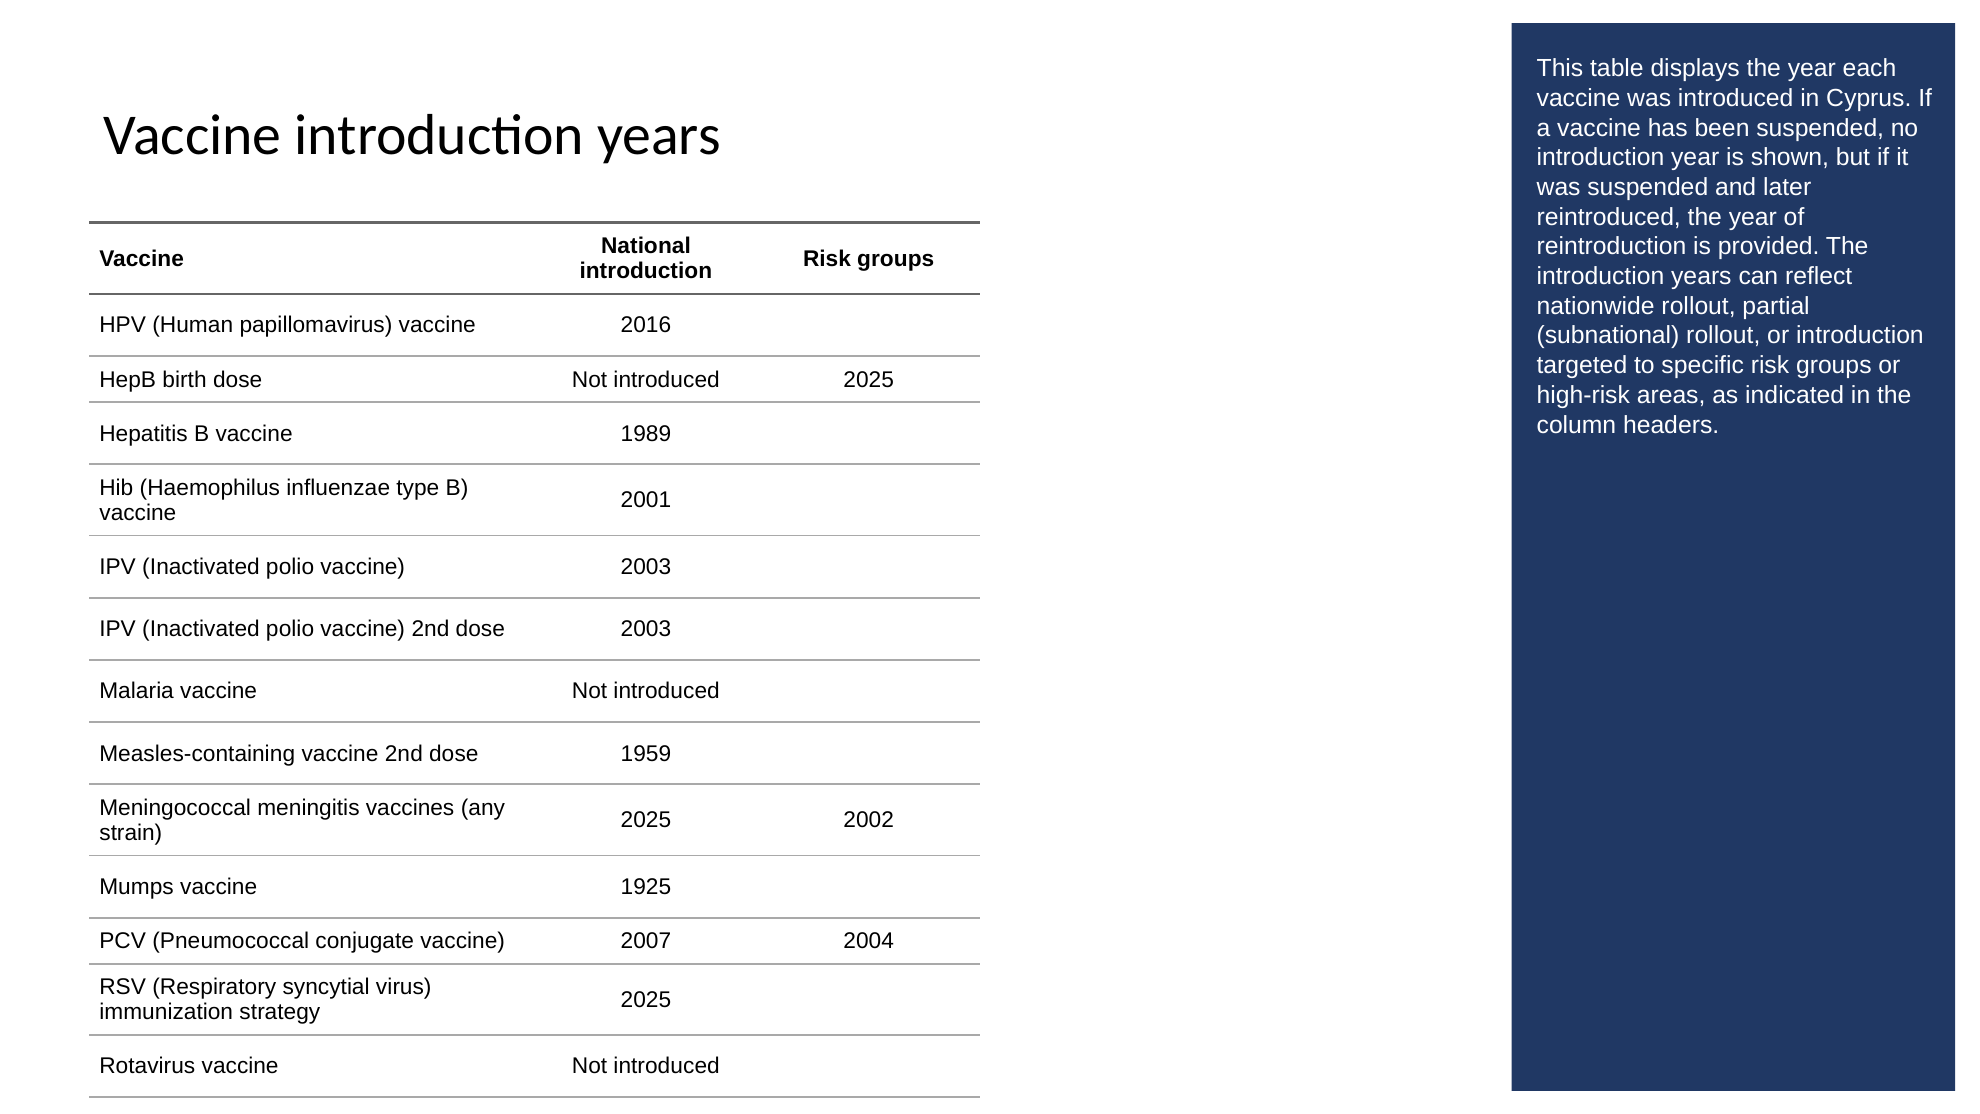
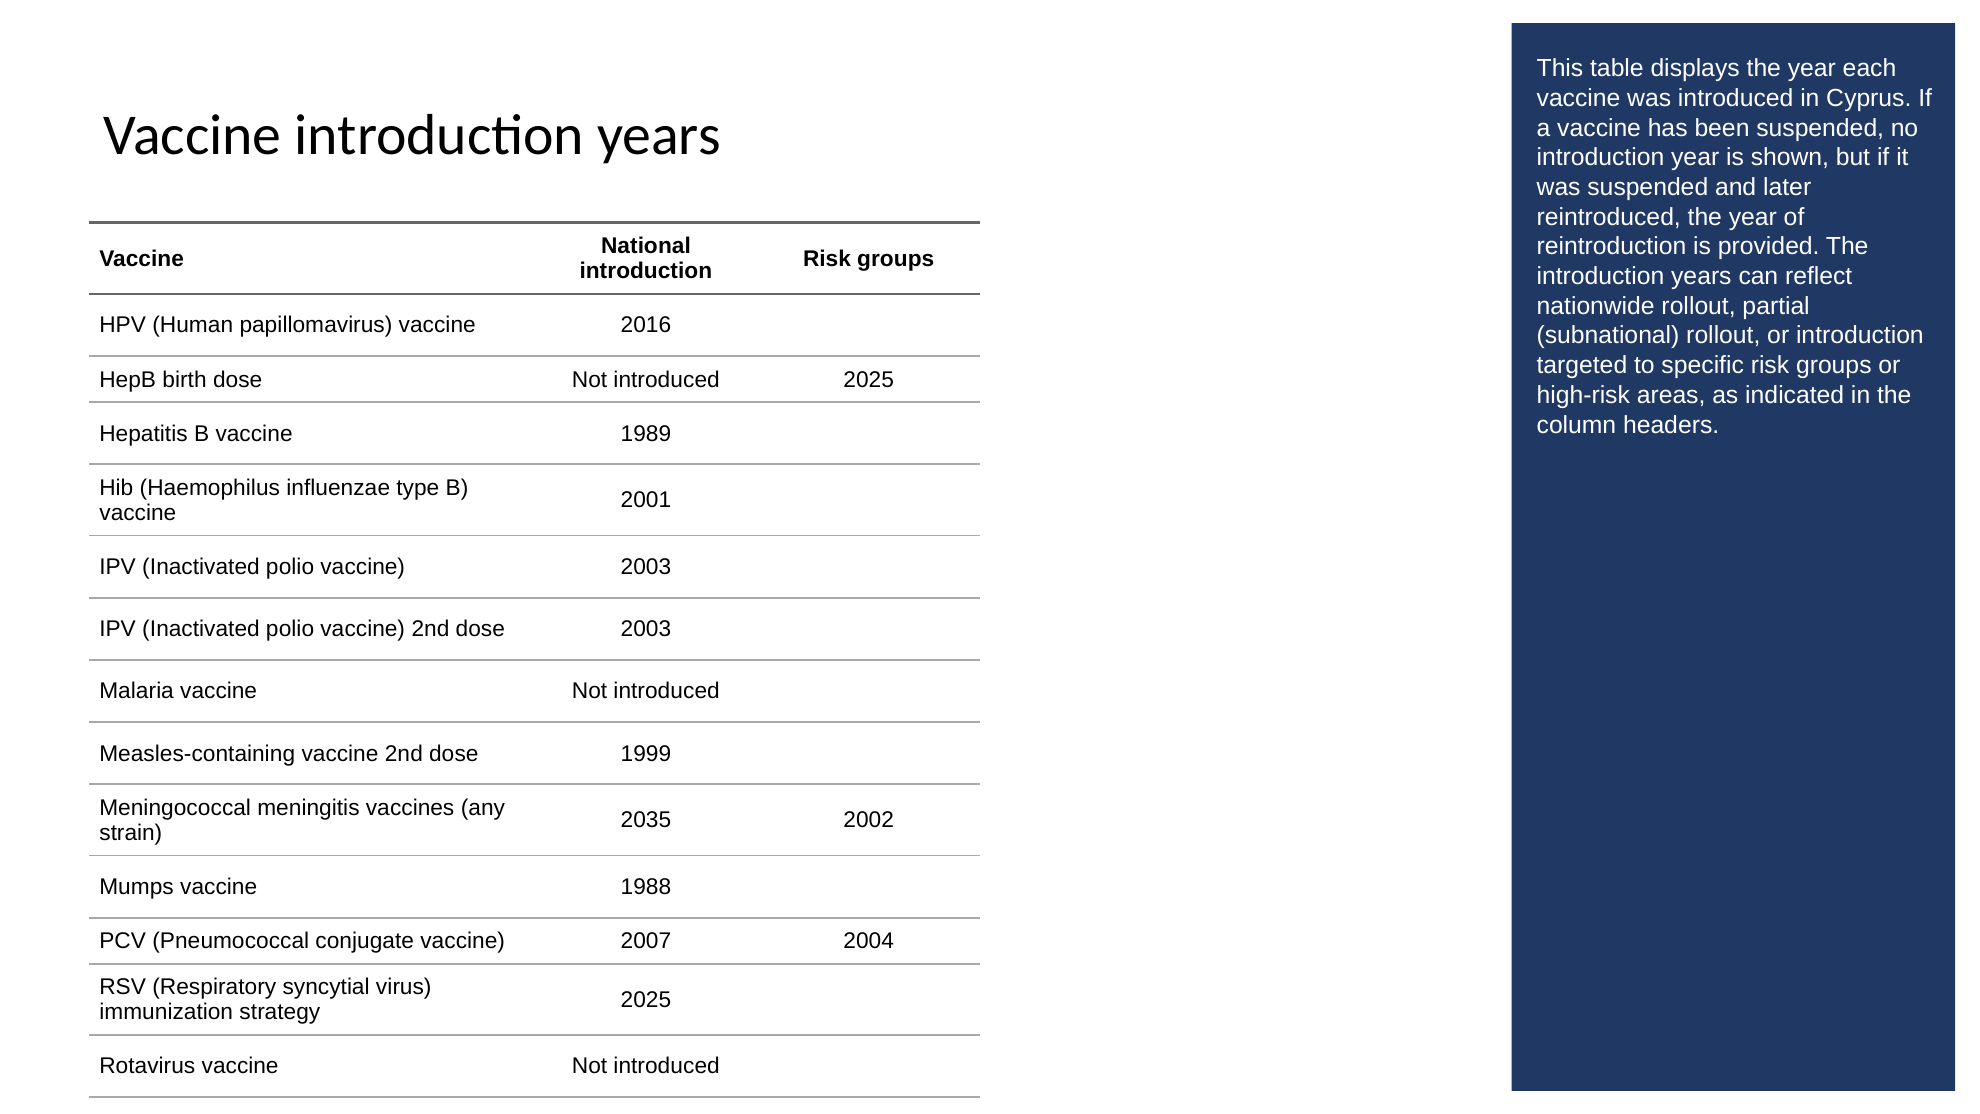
1959: 1959 -> 1999
2025 at (646, 820): 2025 -> 2035
1925: 1925 -> 1988
